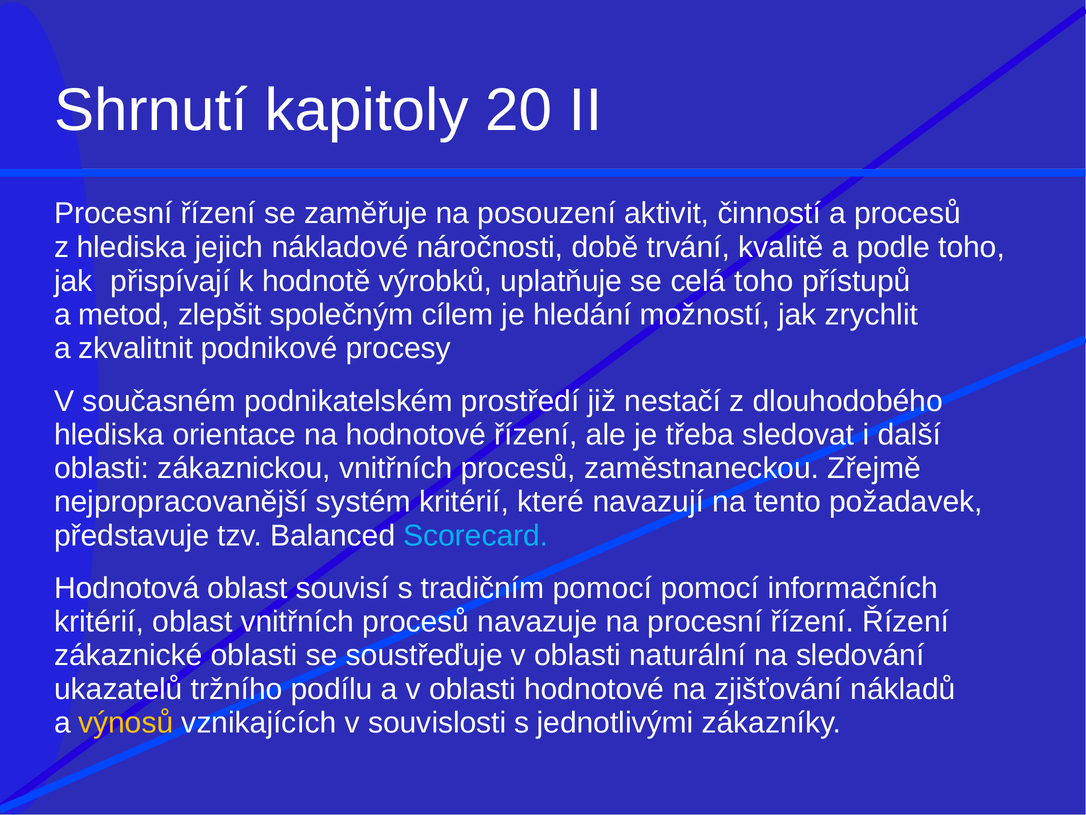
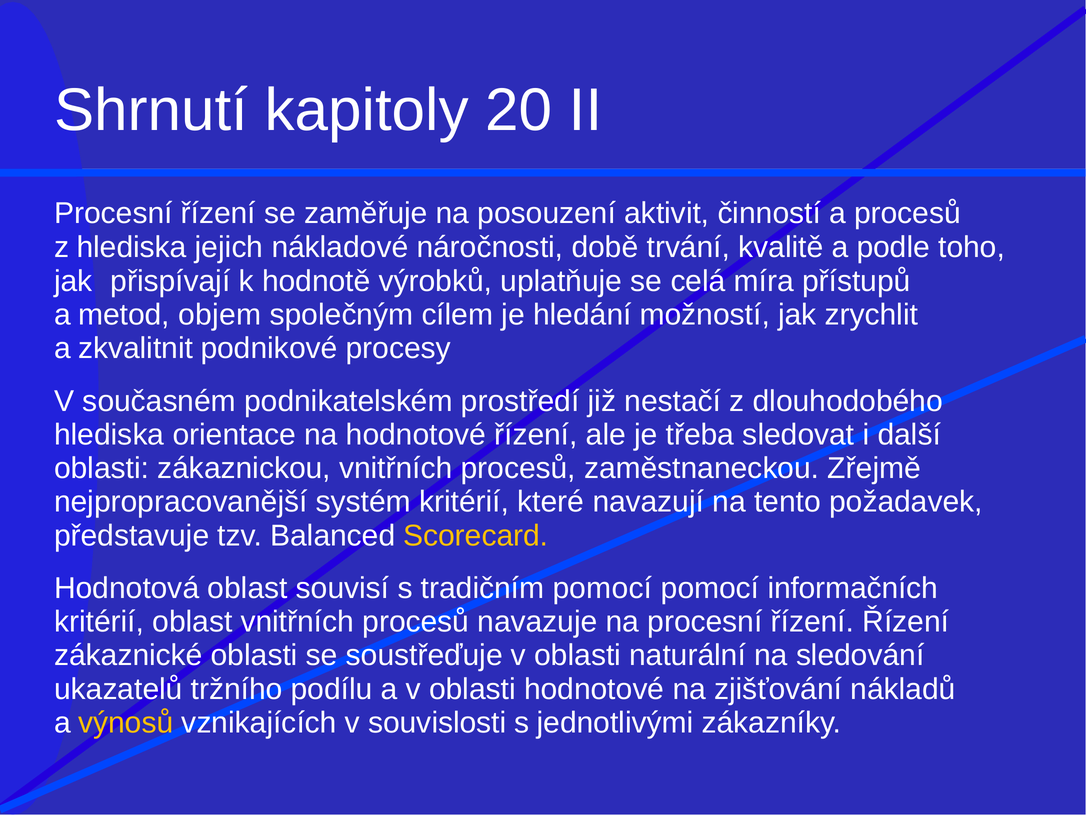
celá toho: toho -> míra
zlepšit: zlepšit -> objem
Scorecard colour: light blue -> yellow
